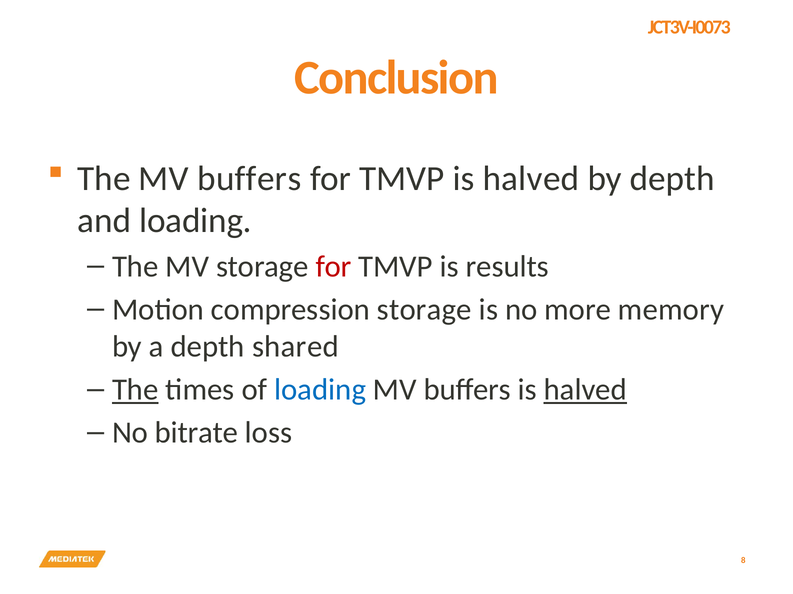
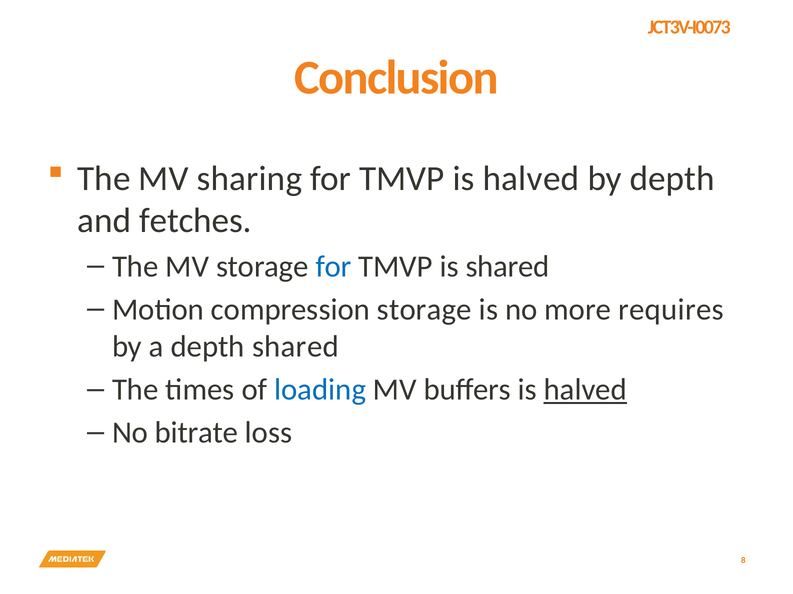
The MV buffers: buffers -> sharing
and loading: loading -> fetches
for at (333, 267) colour: red -> blue
is results: results -> shared
memory: memory -> requires
The at (135, 390) underline: present -> none
